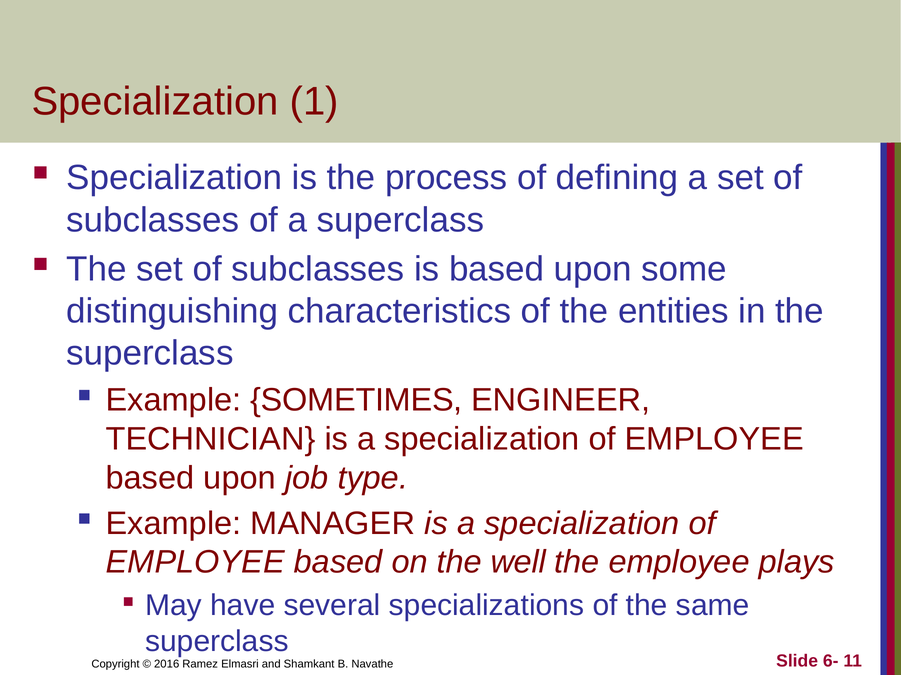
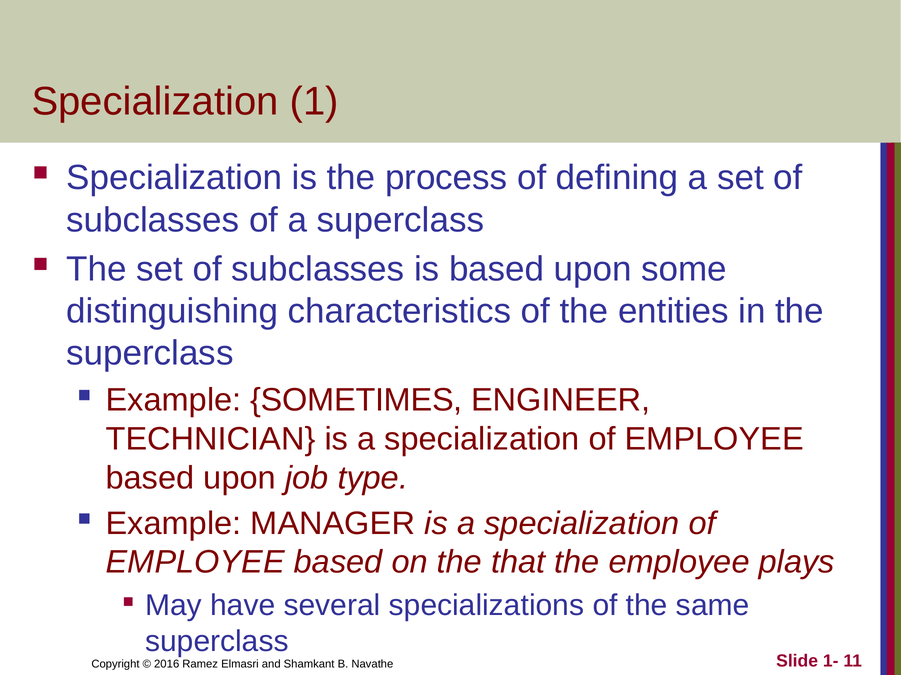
well: well -> that
6-: 6- -> 1-
